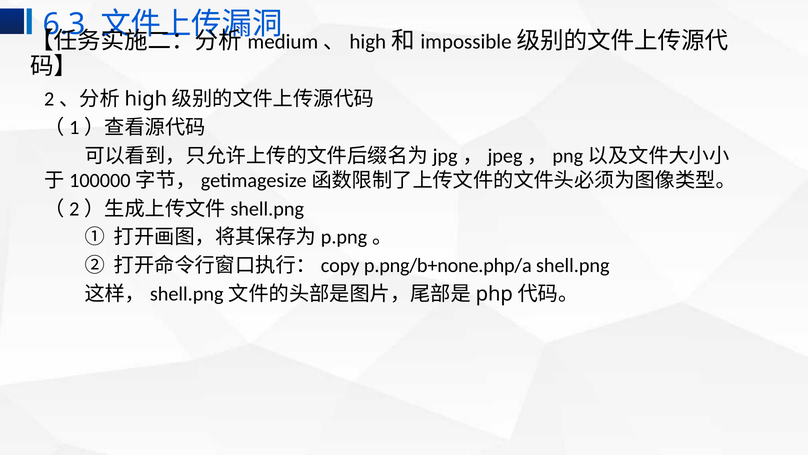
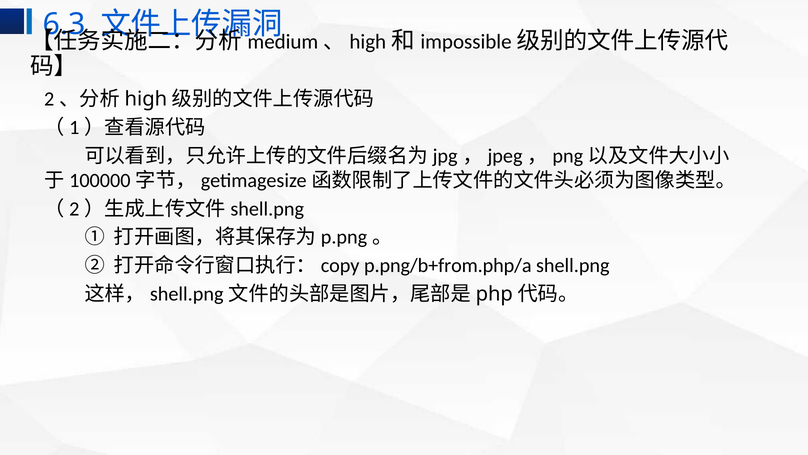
p.png/b+none.php/a: p.png/b+none.php/a -> p.png/b+from.php/a
